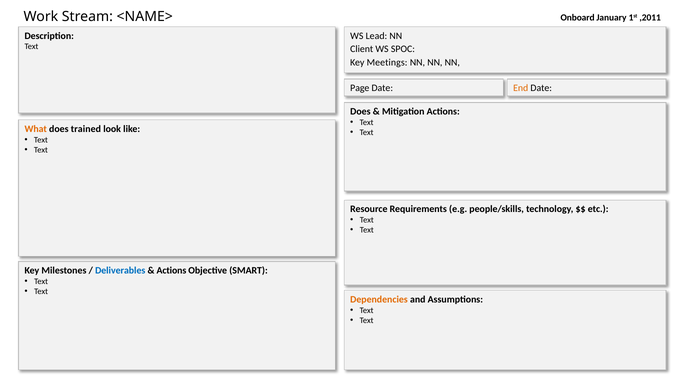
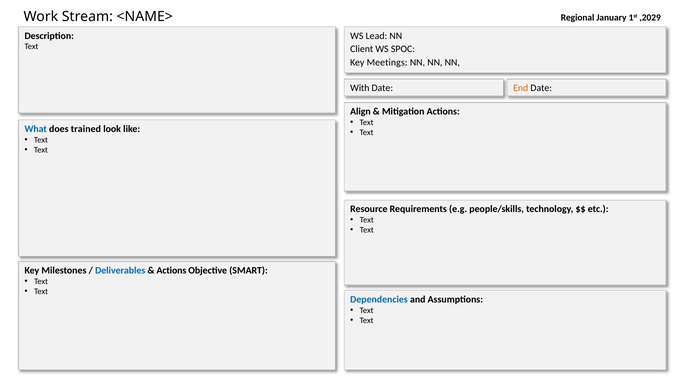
Onboard: Onboard -> Regional
,2011: ,2011 -> ,2029
Page: Page -> With
Does at (360, 112): Does -> Align
What colour: orange -> blue
Dependencies colour: orange -> blue
